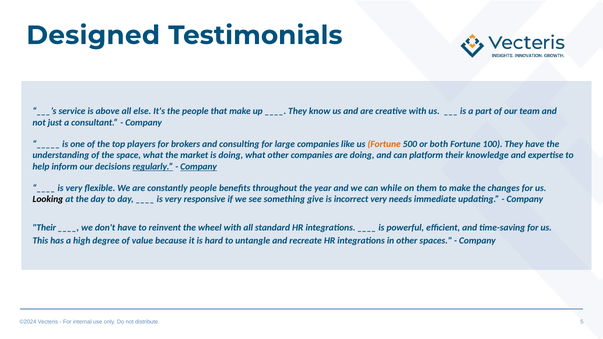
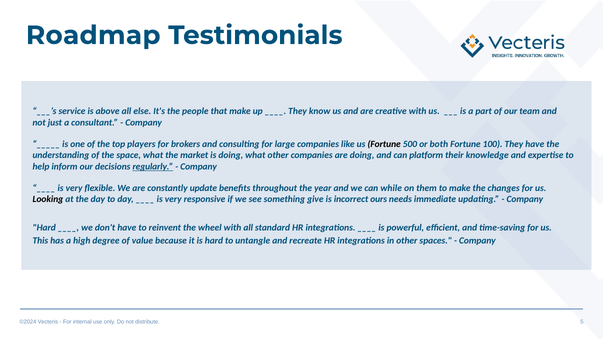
Designed: Designed -> Roadmap
Fortune at (384, 144) colour: orange -> black
Company at (199, 167) underline: present -> none
constantly people: people -> update
incorrect very: very -> ours
Their at (44, 228): Their -> Hard
